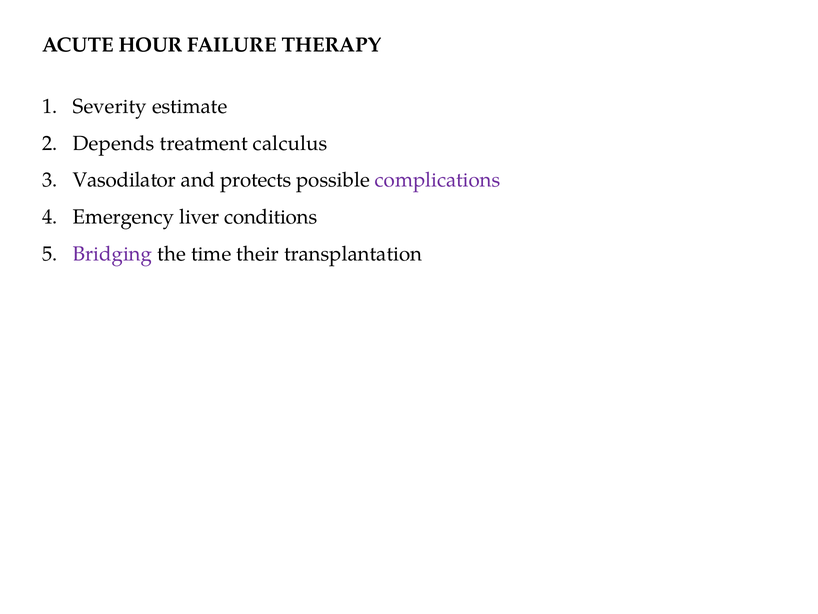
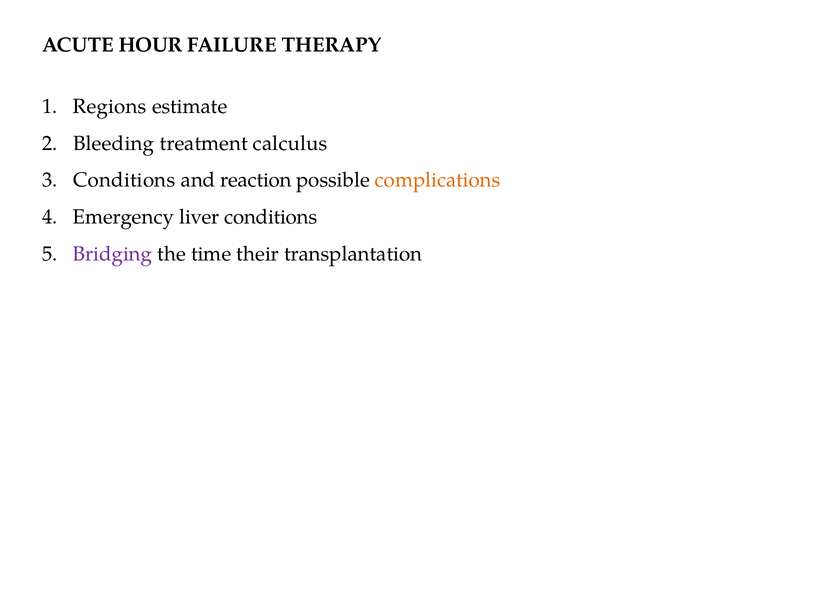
Severity: Severity -> Regions
Depends: Depends -> Bleeding
Vasodilator at (124, 180): Vasodilator -> Conditions
protects: protects -> reaction
complications colour: purple -> orange
